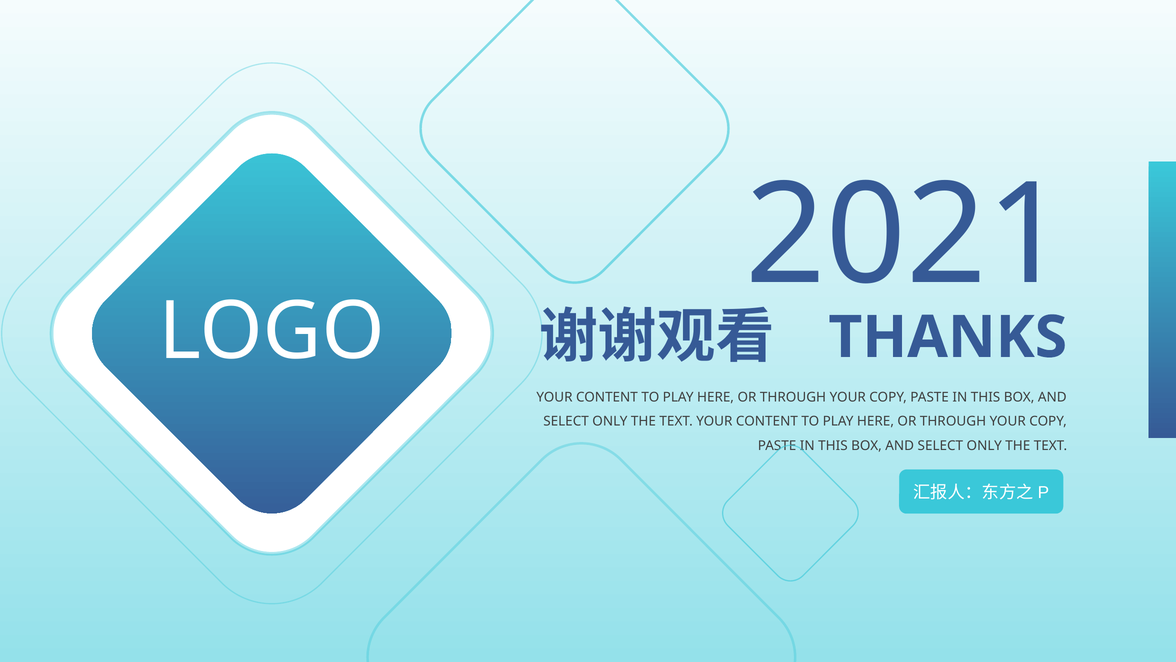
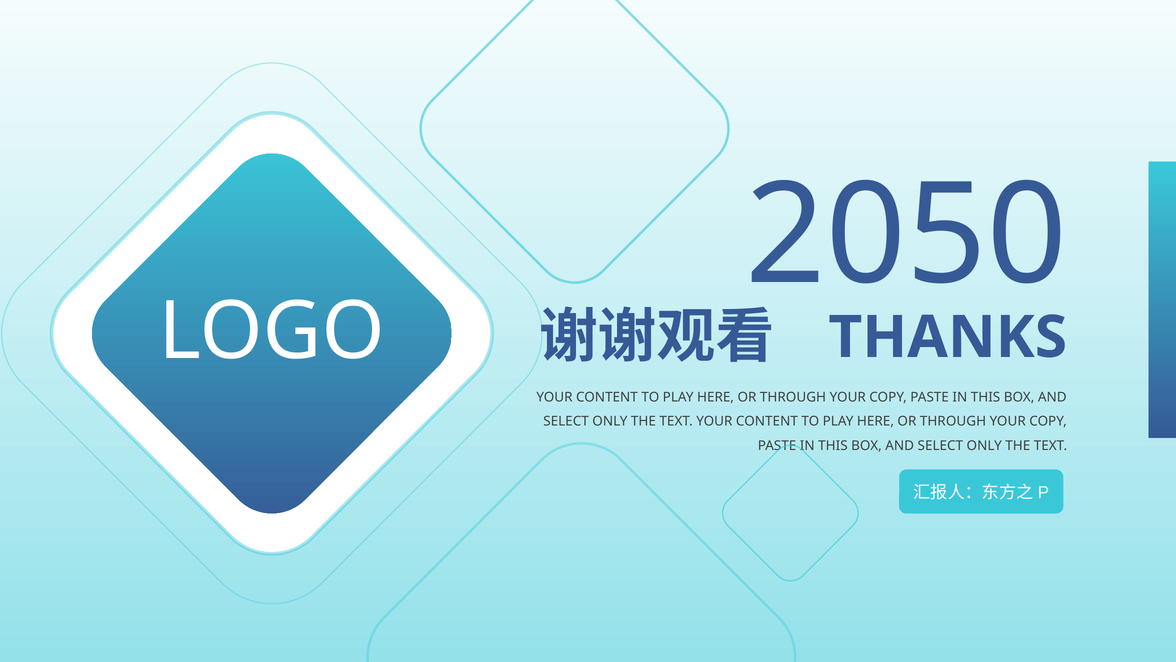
2021: 2021 -> 2050
